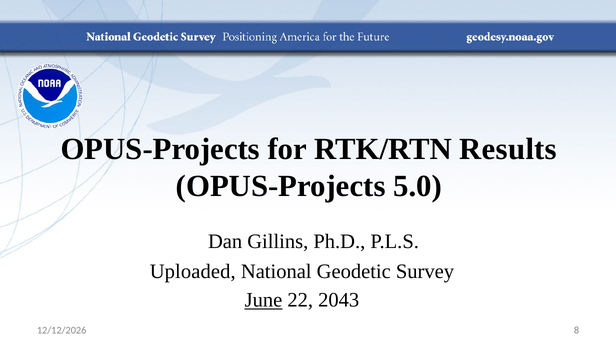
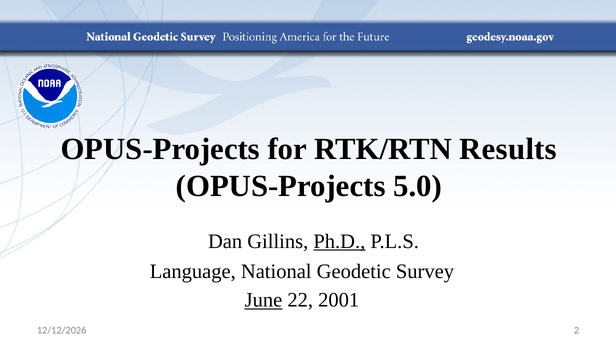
Ph.D underline: none -> present
Uploaded: Uploaded -> Language
2043: 2043 -> 2001
8: 8 -> 2
